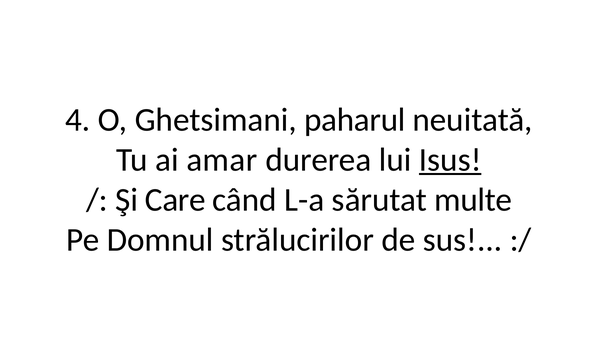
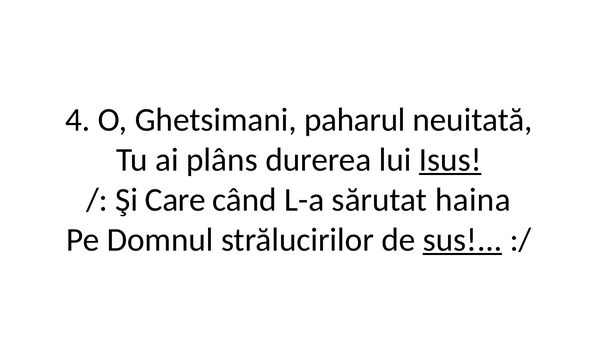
amar: amar -> plâns
multe: multe -> haina
sus underline: none -> present
